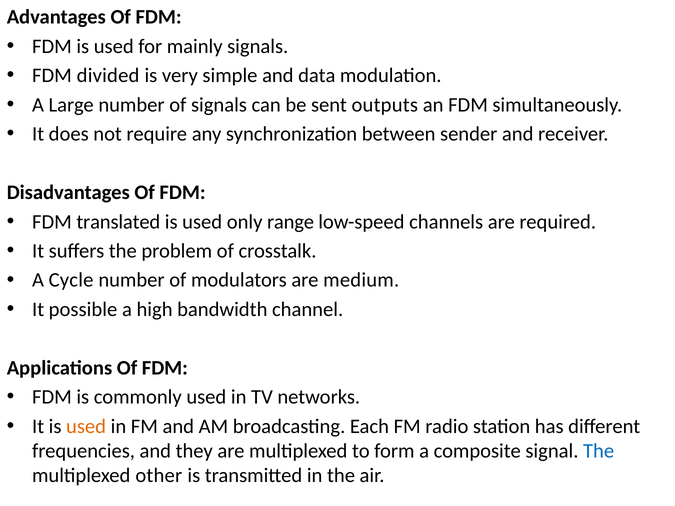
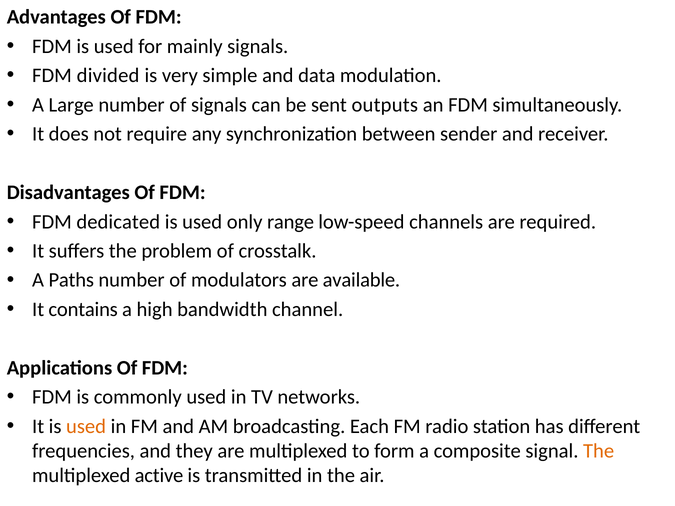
translated: translated -> dedicated
Cycle: Cycle -> Paths
medium: medium -> available
possible: possible -> contains
The at (599, 451) colour: blue -> orange
other: other -> active
